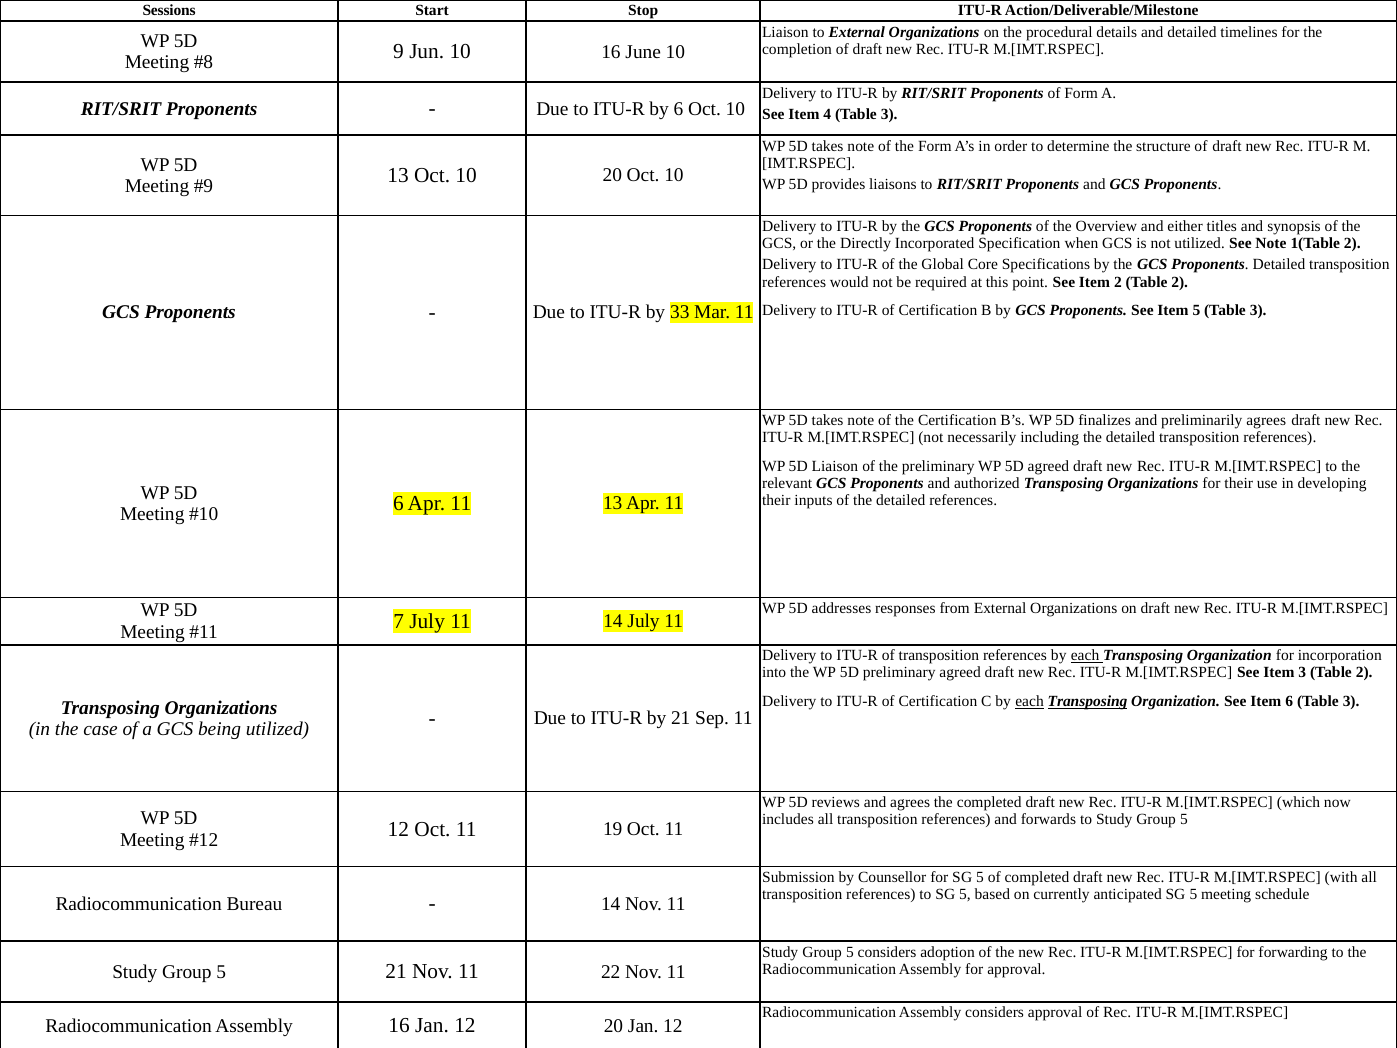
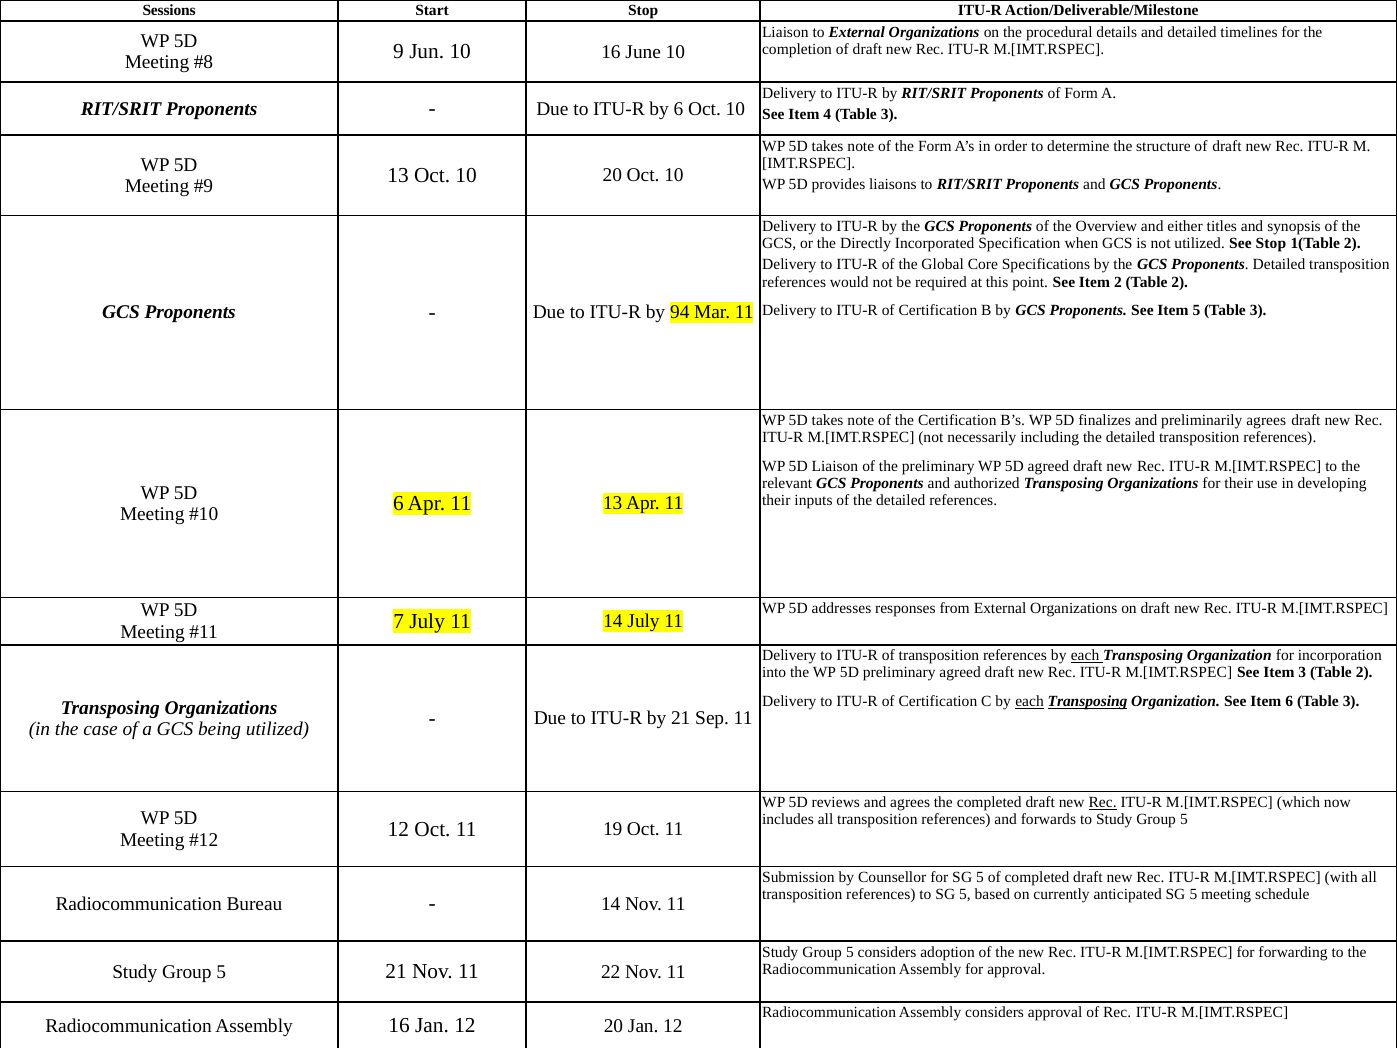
See Note: Note -> Stop
33: 33 -> 94
Rec at (1103, 802) underline: none -> present
